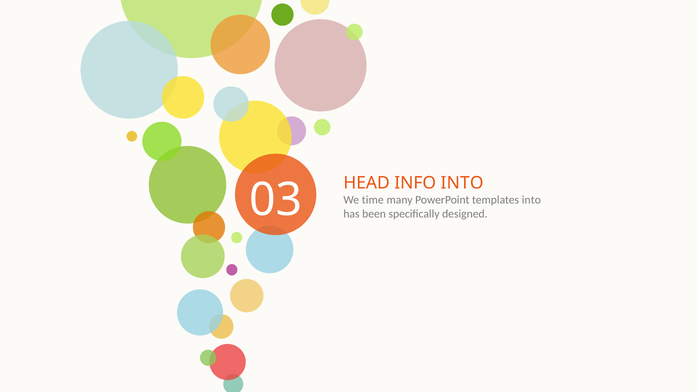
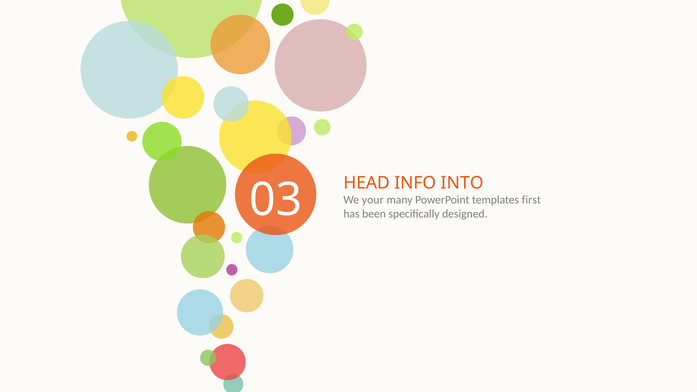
time: time -> your
templates into: into -> first
